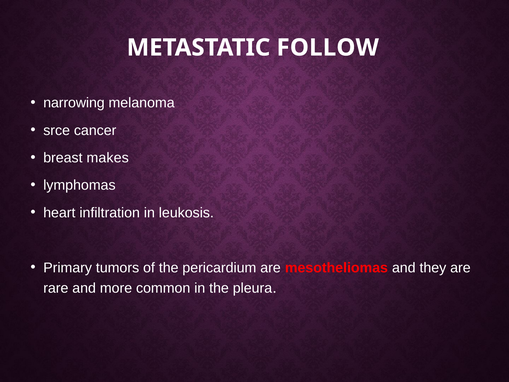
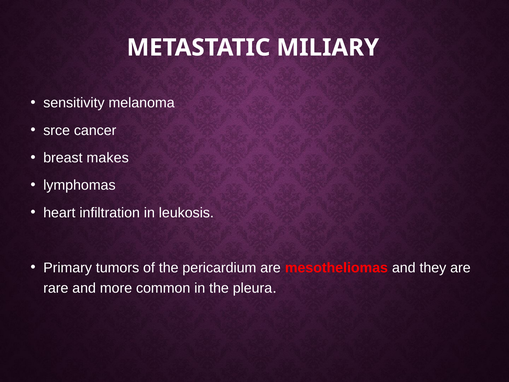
FOLLOW: FOLLOW -> MILIARY
narrowing: narrowing -> sensitivity
